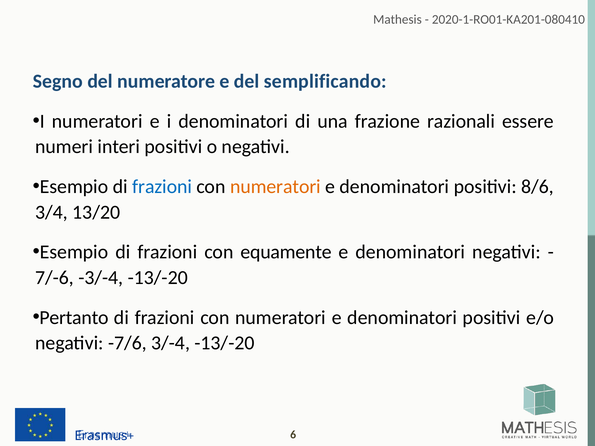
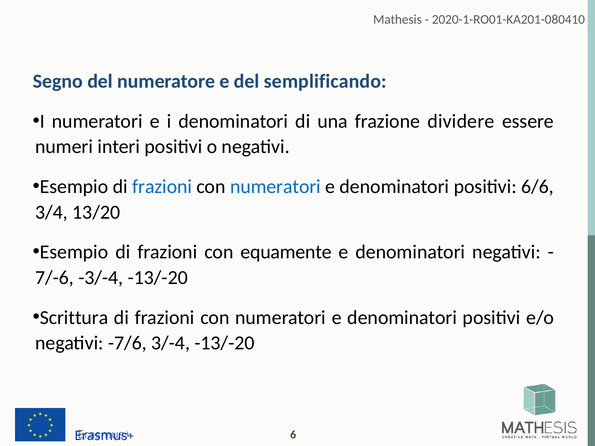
razionali: razionali -> dividere
numeratori at (275, 187) colour: orange -> blue
8/6: 8/6 -> 6/6
Pertanto: Pertanto -> Scrittura
